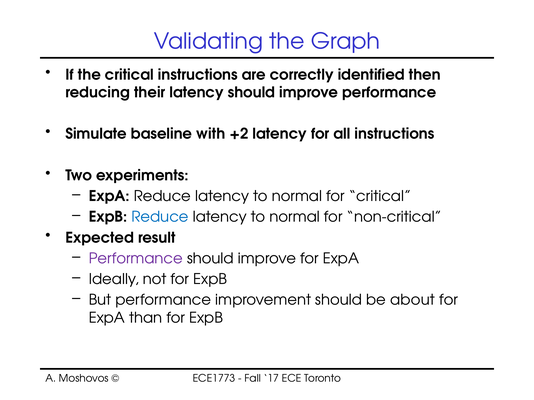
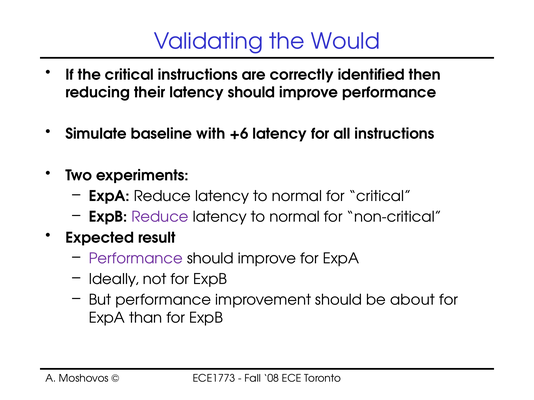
Graph: Graph -> Would
+2: +2 -> +6
Reduce at (160, 217) colour: blue -> purple
17: 17 -> 08
